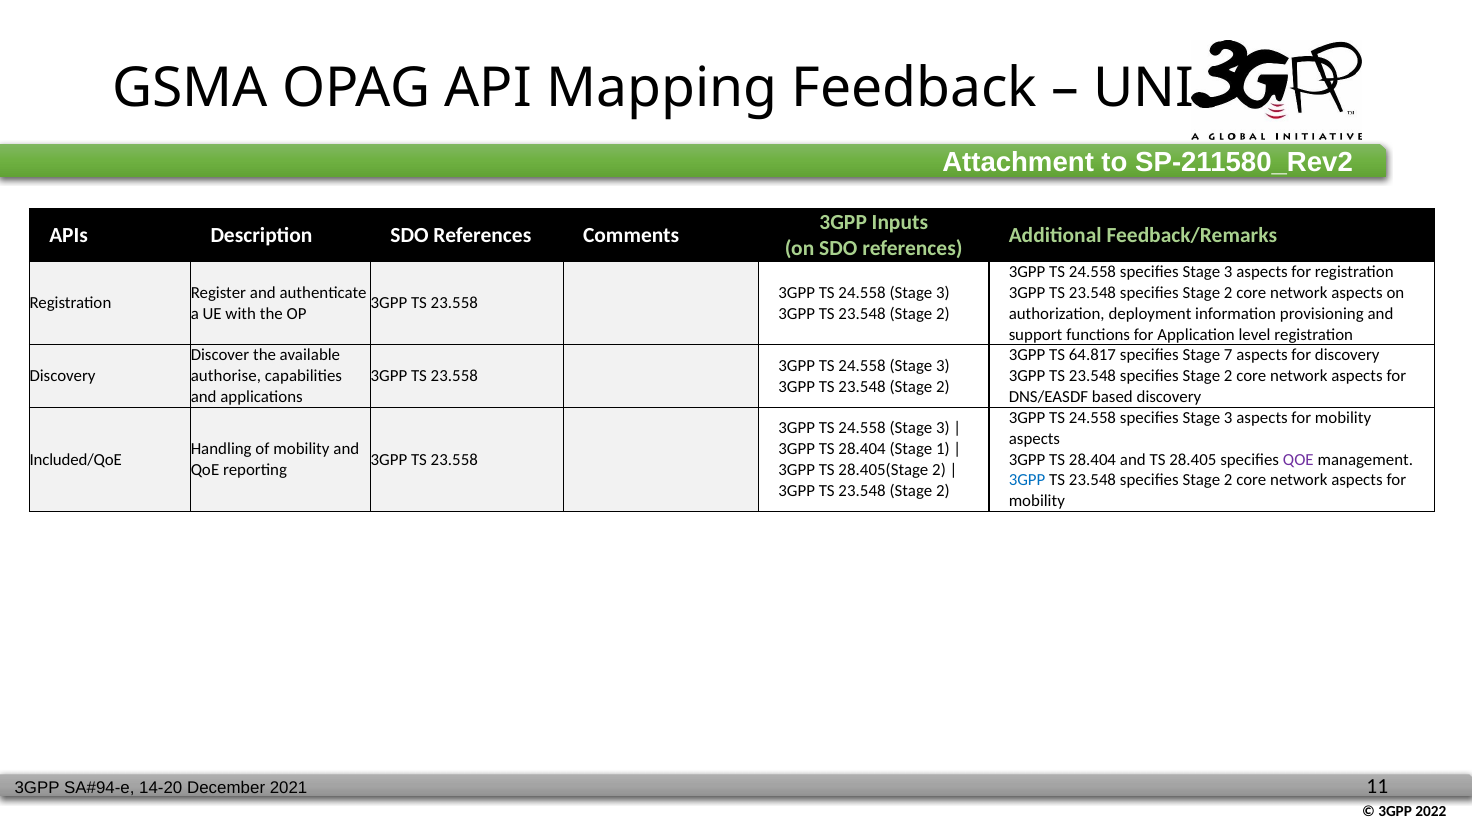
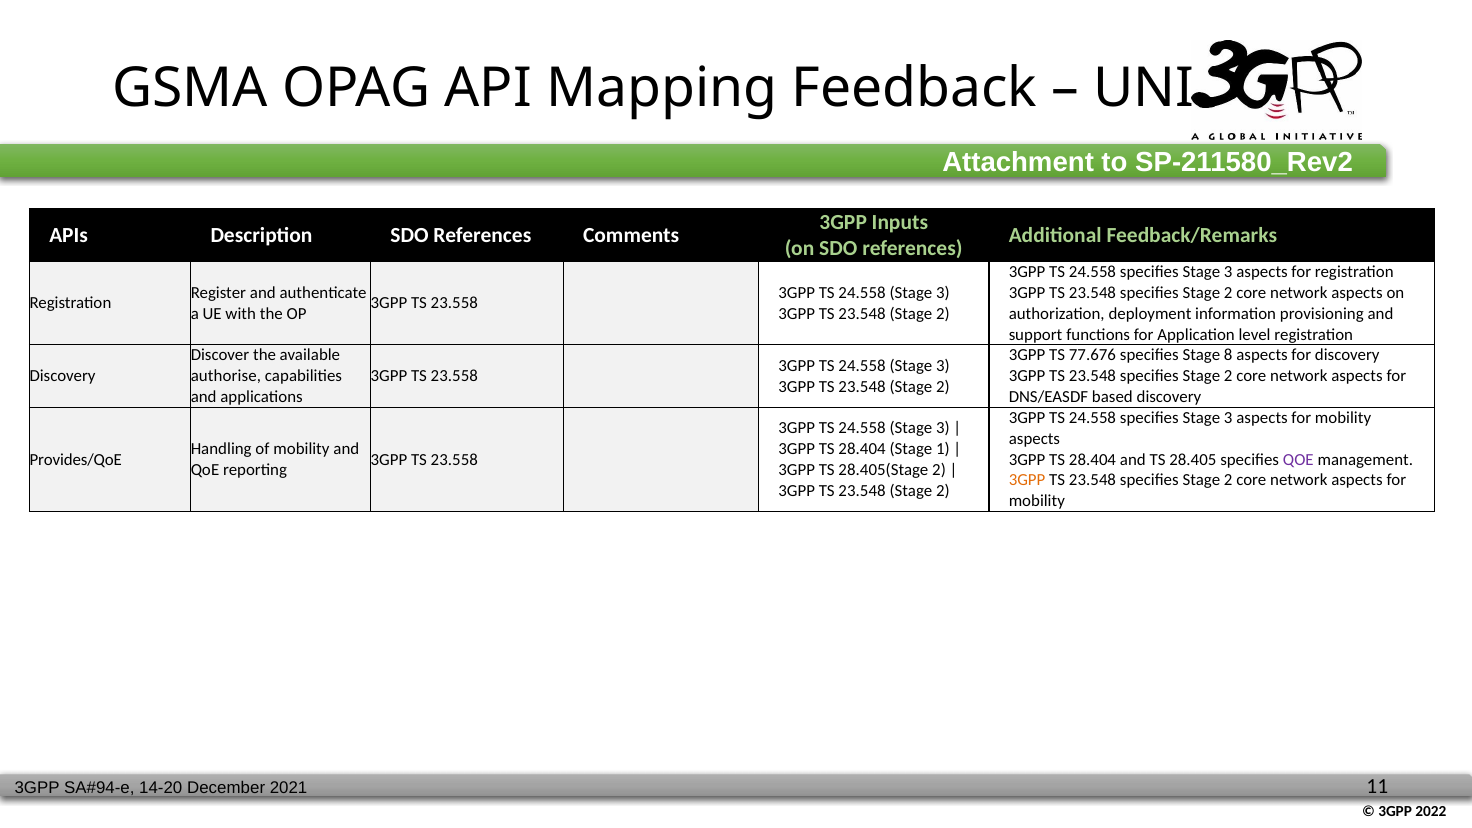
64.817: 64.817 -> 77.676
7: 7 -> 8
Included/QoE: Included/QoE -> Provides/QoE
3GPP at (1027, 480) colour: blue -> orange
